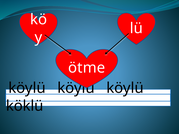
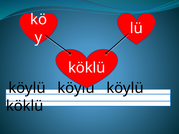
ötme at (87, 68): ötme -> köklü
